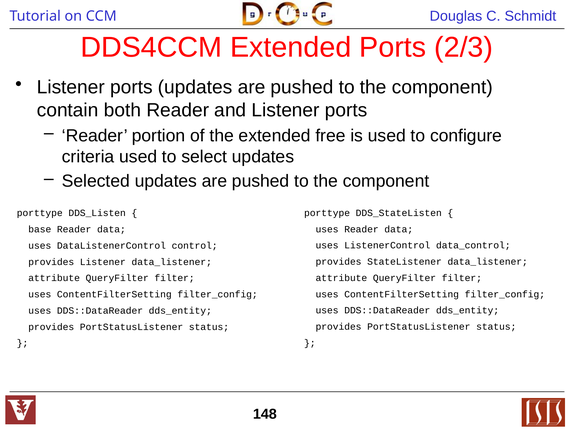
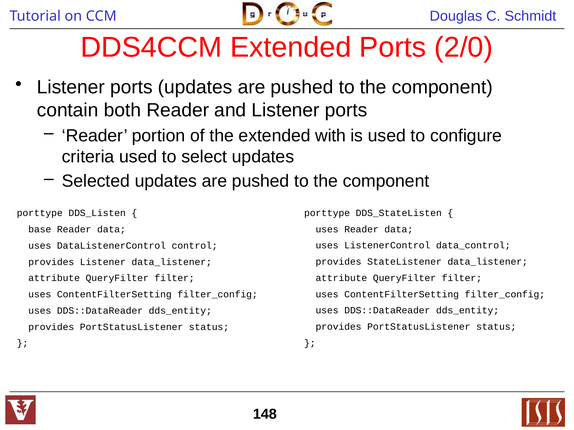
2/3: 2/3 -> 2/0
free: free -> with
